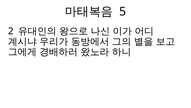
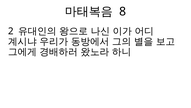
5: 5 -> 8
